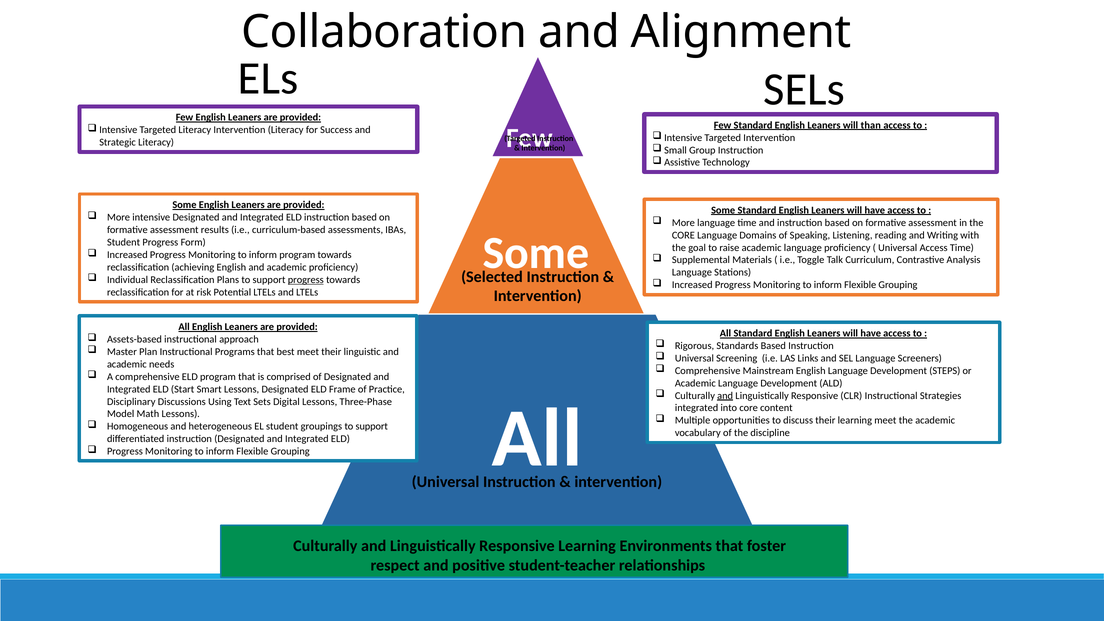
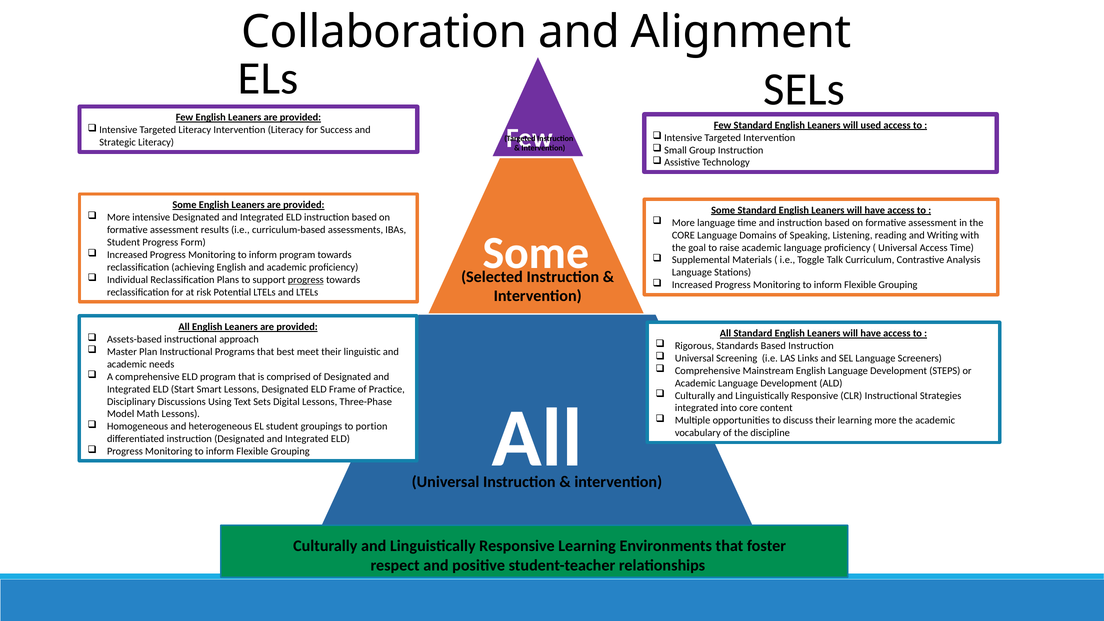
than: than -> used
and at (725, 396) underline: present -> none
learning meet: meet -> more
groupings to support: support -> portion
